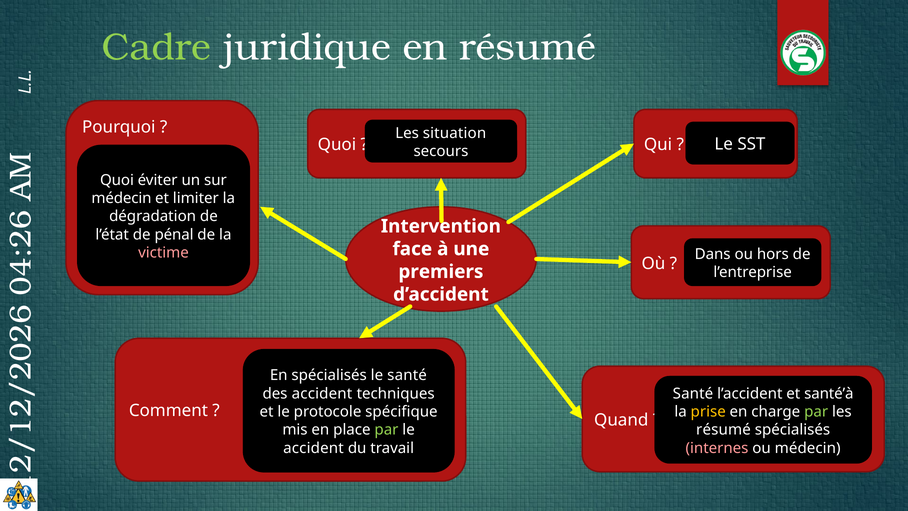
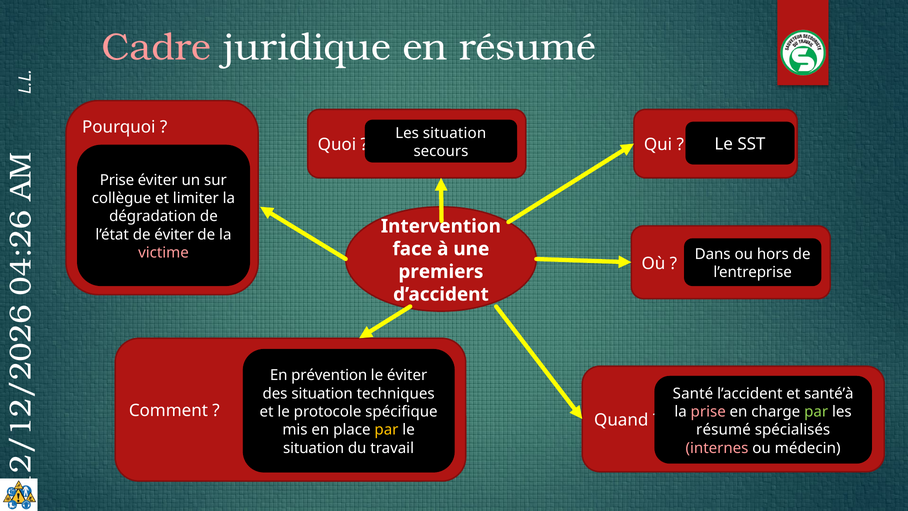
Cadre colour: light green -> pink
Quoi at (117, 180): Quoi -> Prise
médecin at (122, 198): médecin -> collègue
de pénal: pénal -> éviter
En spécialisés: spécialisés -> prévention
le santé: santé -> éviter
des accident: accident -> situation
prise at (708, 411) colour: yellow -> pink
par at (386, 430) colour: light green -> yellow
accident at (313, 448): accident -> situation
